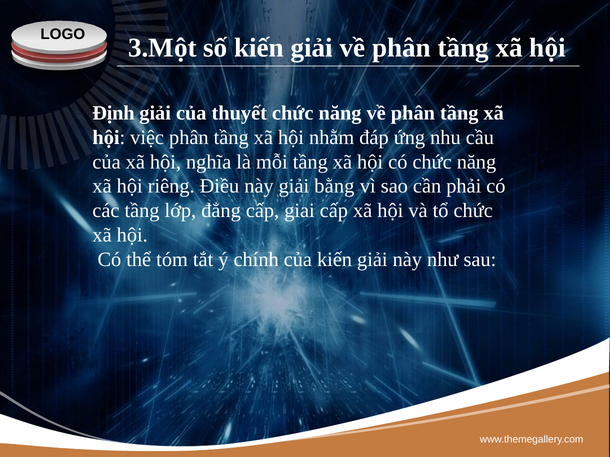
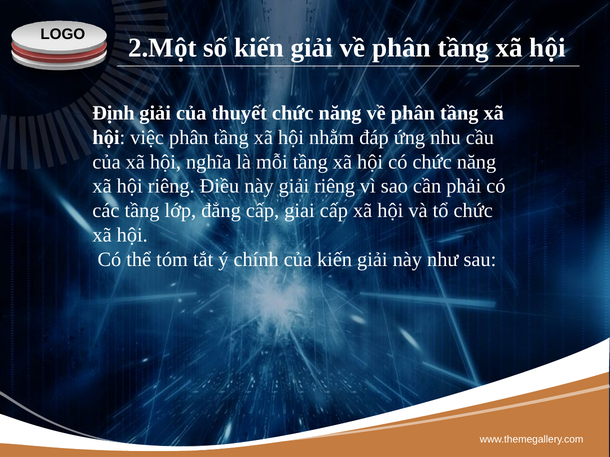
3.Một: 3.Một -> 2.Một
giải bằng: bằng -> riêng
